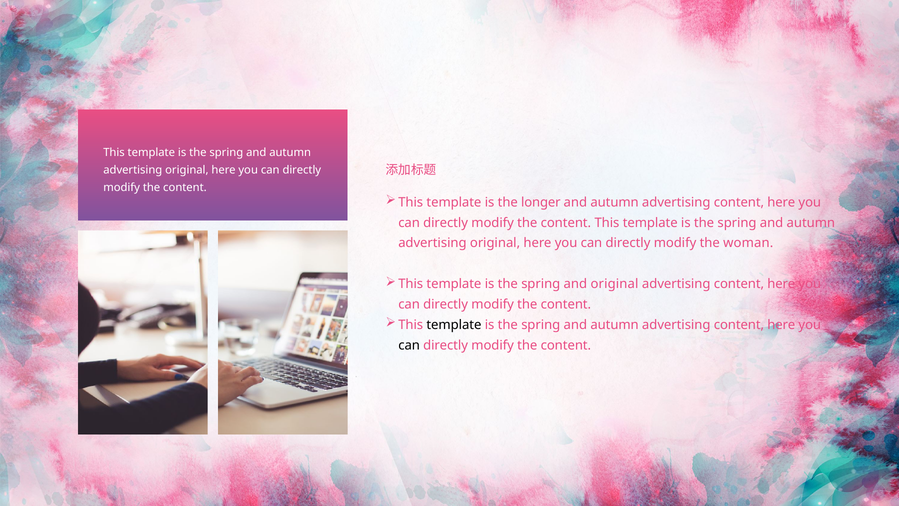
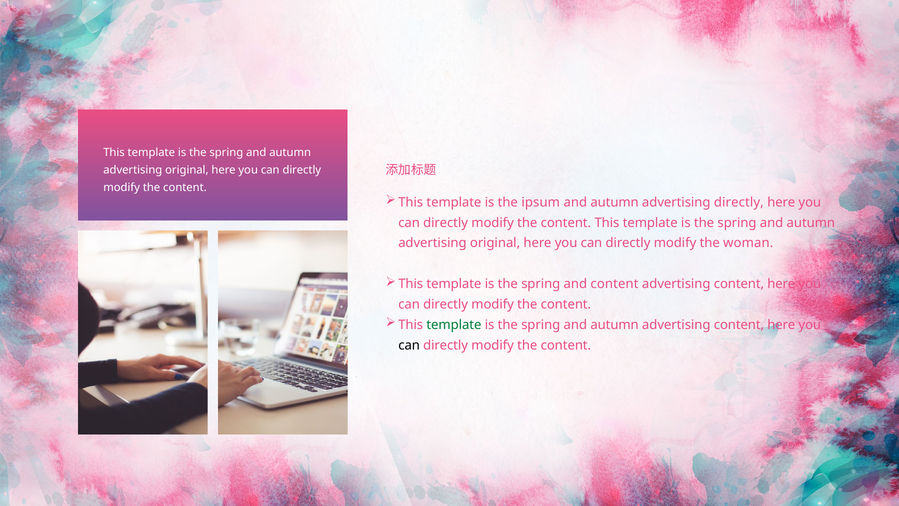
longer: longer -> ipsum
content at (739, 202): content -> directly
and original: original -> content
template at (454, 325) colour: black -> green
